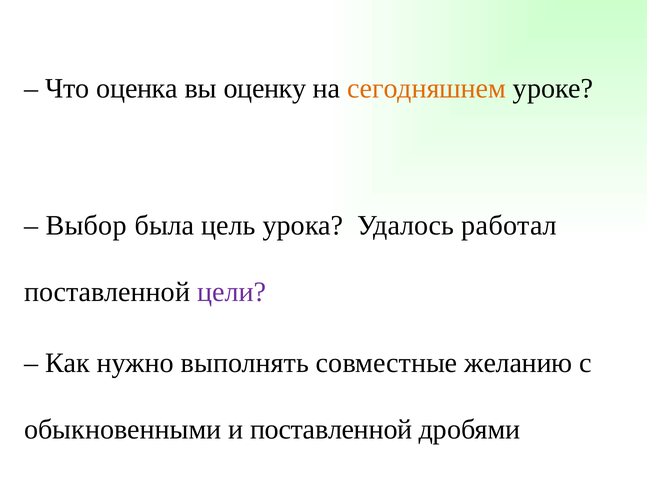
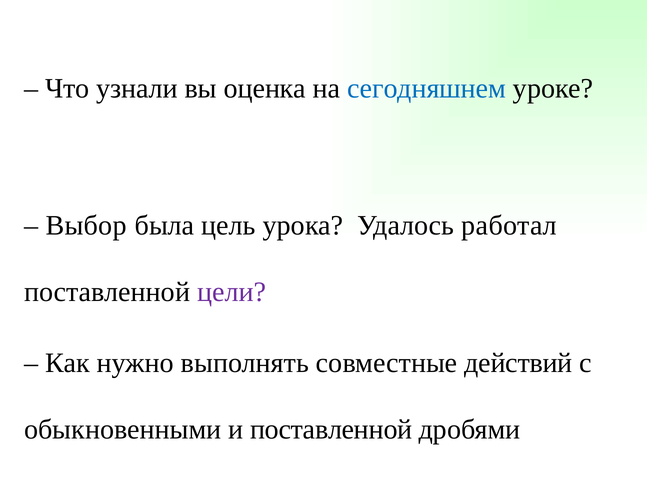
оценка: оценка -> узнали
оценку: оценку -> оценка
сегодняшнем colour: orange -> blue
желанию: желанию -> действий
